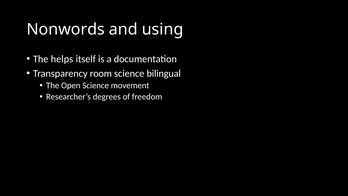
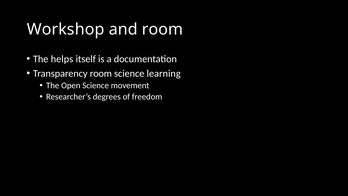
Nonwords: Nonwords -> Workshop
and using: using -> room
bilingual: bilingual -> learning
